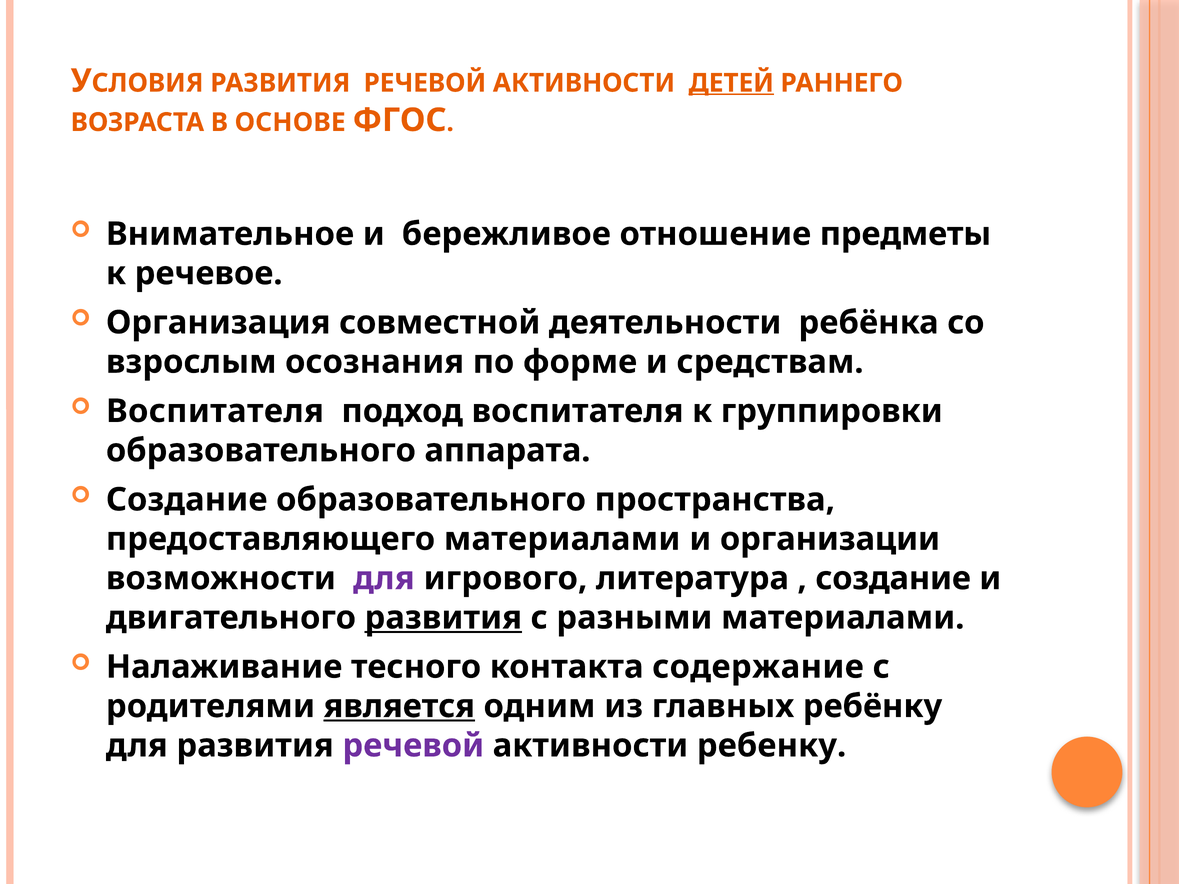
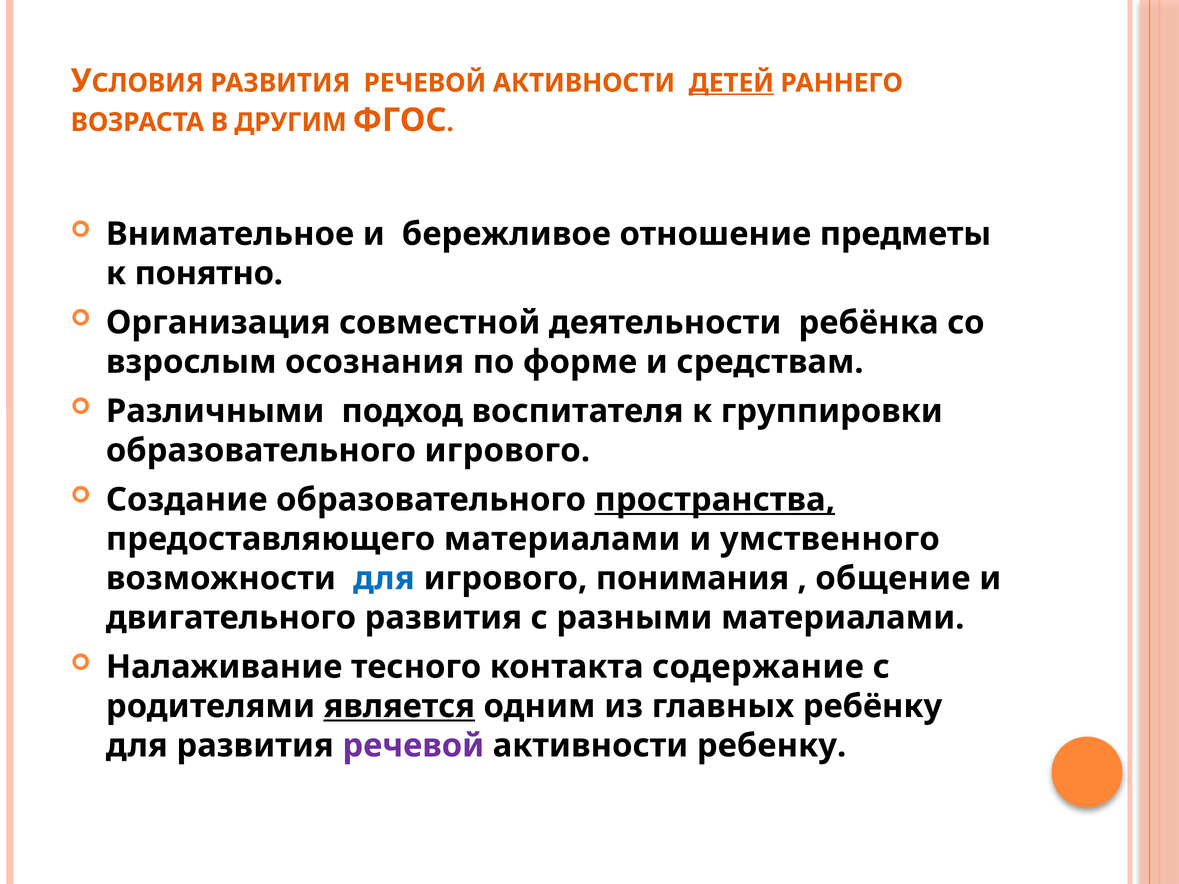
ОСНОВЕ: ОСНОВЕ -> ДРУГИМ
речевое: речевое -> понятно
Воспитателя at (215, 411): Воспитателя -> Различными
образовательного аппарата: аппарата -> игрового
пространства underline: none -> present
организации: организации -> умственного
для at (384, 579) colour: purple -> blue
литература: литература -> понимания
создание at (893, 579): создание -> общение
развития at (443, 618) underline: present -> none
